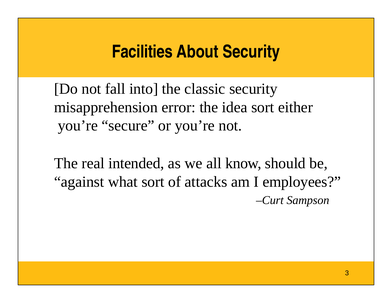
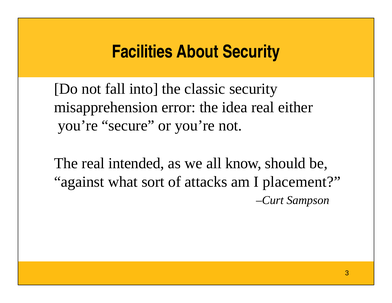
idea sort: sort -> real
employees: employees -> placement
